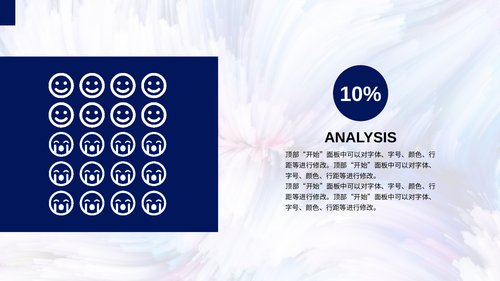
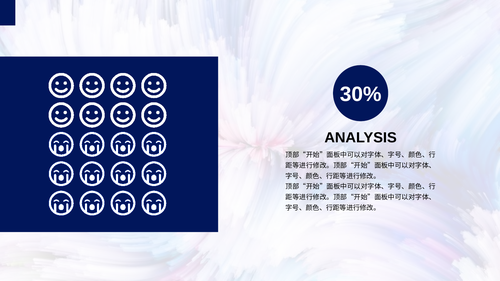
10%: 10% -> 30%
